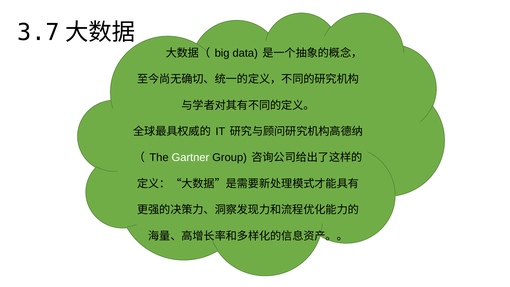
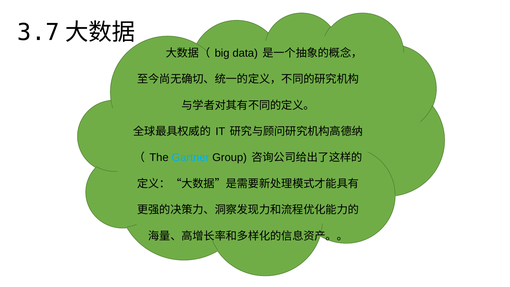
Gartner colour: white -> light blue
